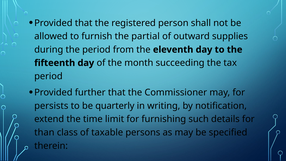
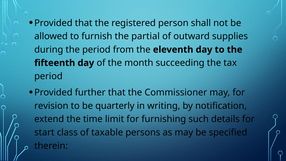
persists: persists -> revision
than: than -> start
